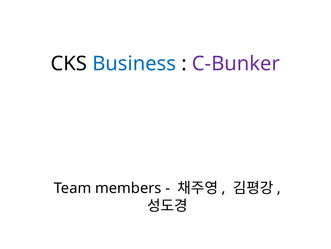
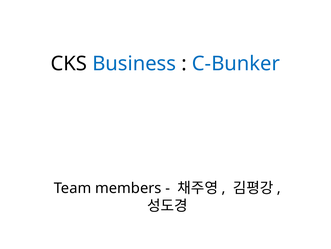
C-Bunker colour: purple -> blue
